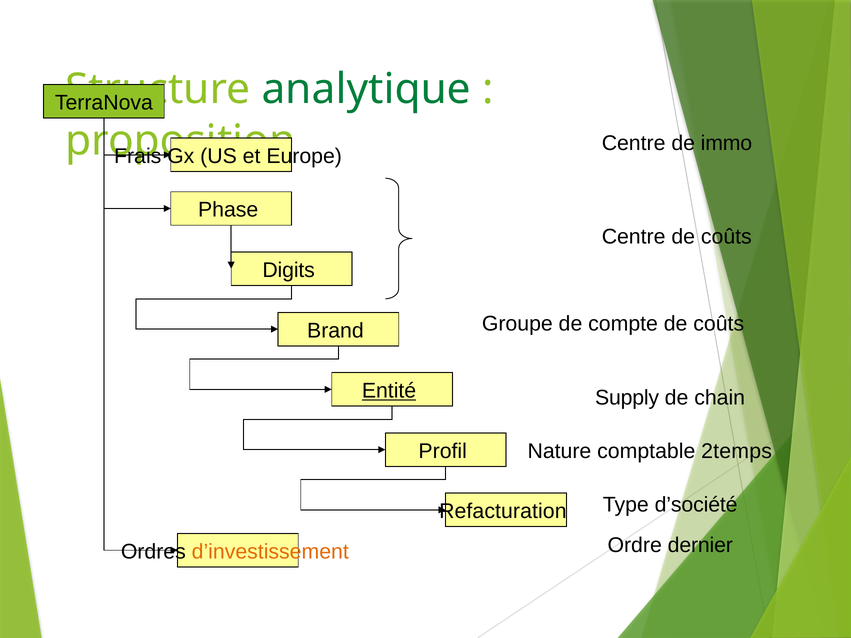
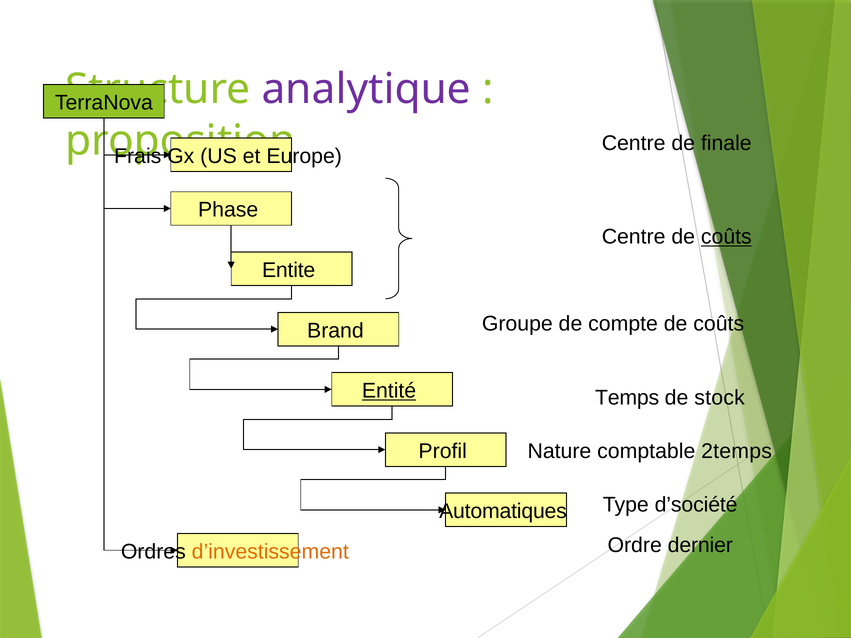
analytique colour: green -> purple
immo: immo -> finale
coûts at (726, 237) underline: none -> present
Digits: Digits -> Entite
Supply: Supply -> Temps
chain: chain -> stock
Refacturation: Refacturation -> Automatiques
